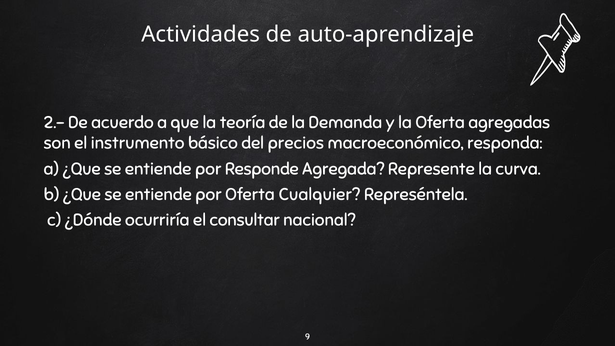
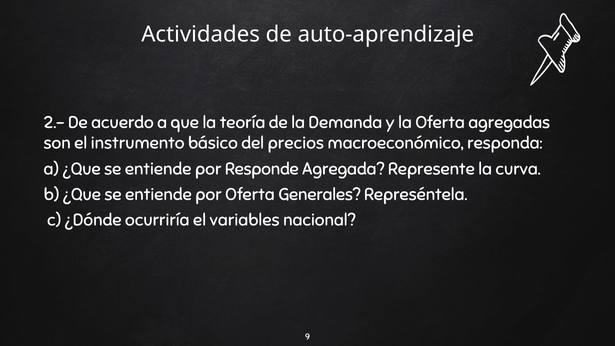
Cualquier: Cualquier -> Generales
consultar: consultar -> variables
